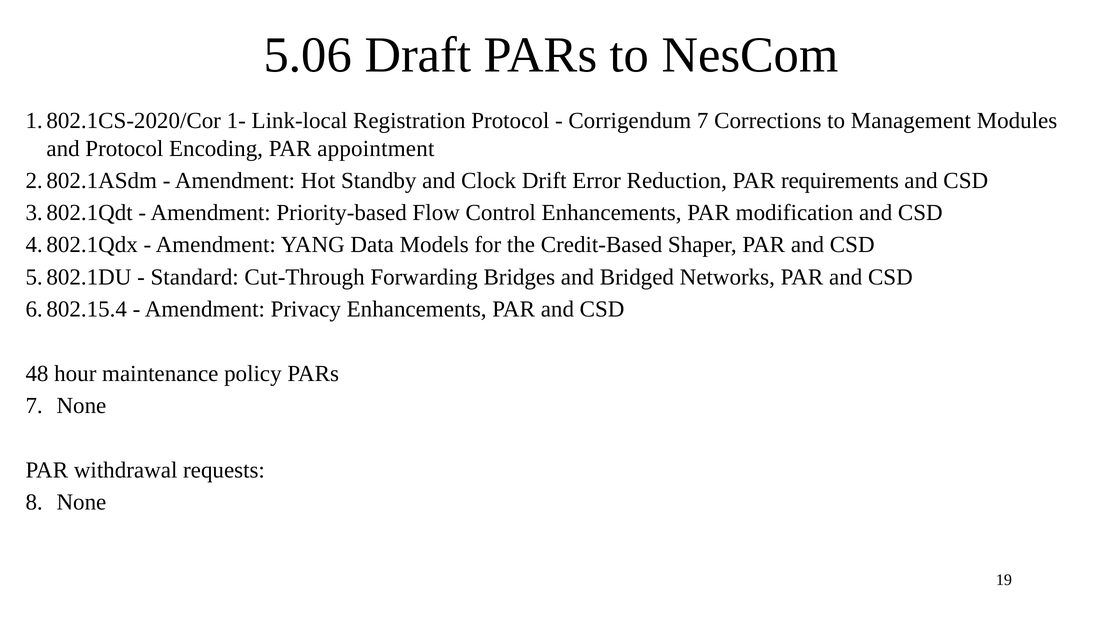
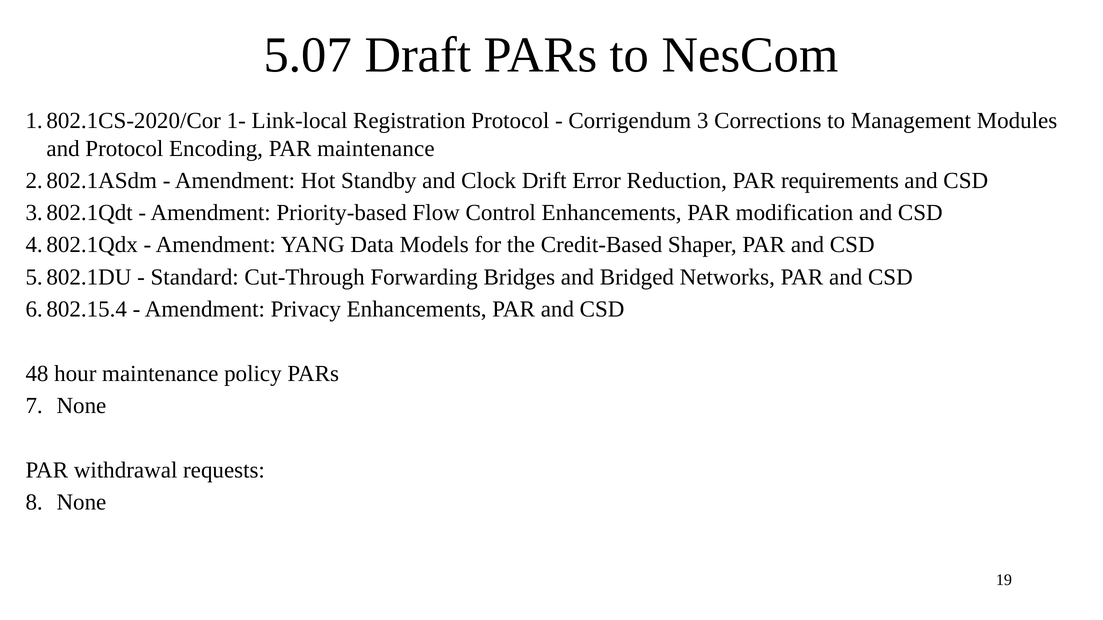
5.06: 5.06 -> 5.07
Corrigendum 7: 7 -> 3
PAR appointment: appointment -> maintenance
